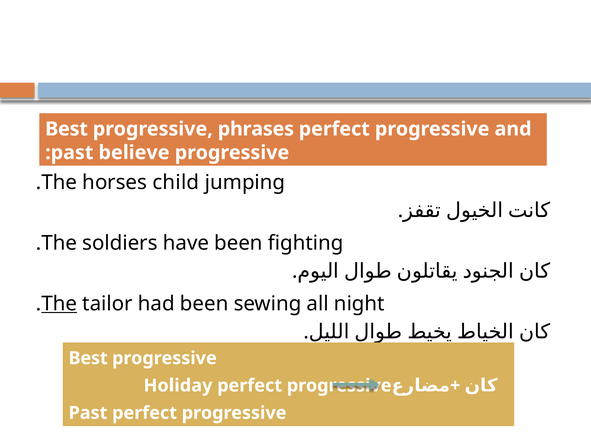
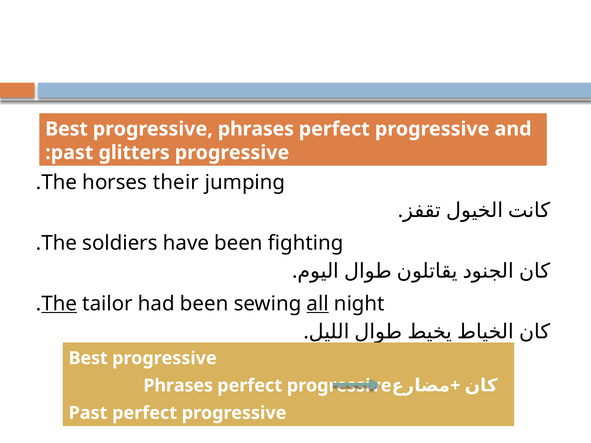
believe: believe -> glitters
child: child -> their
all underline: none -> present
Holiday at (178, 386): Holiday -> Phrases
